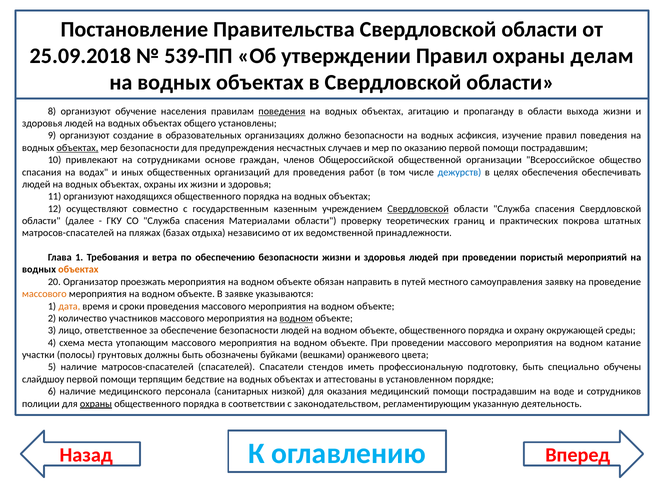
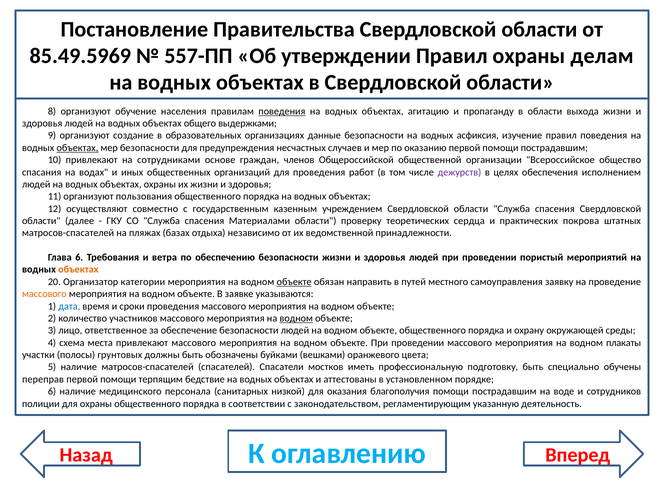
25.09.2018: 25.09.2018 -> 85.49.5969
539-ПП: 539-ПП -> 557-ПП
установлены: установлены -> выдержками
должно: должно -> данные
дежурств colour: blue -> purple
обеспечивать: обеспечивать -> исполнением
находящихся: находящихся -> пользования
Свердловской at (418, 209) underline: present -> none
границ: границ -> сердца
Глава 1: 1 -> 6
проезжать: проезжать -> категории
объекте at (294, 282) underline: none -> present
дата colour: orange -> blue
места утопающим: утопающим -> привлекают
катание: катание -> плакаты
стендов: стендов -> мостков
слайдшоу: слайдшоу -> переправ
медицинский: медицинский -> благополучия
охраны at (96, 404) underline: present -> none
